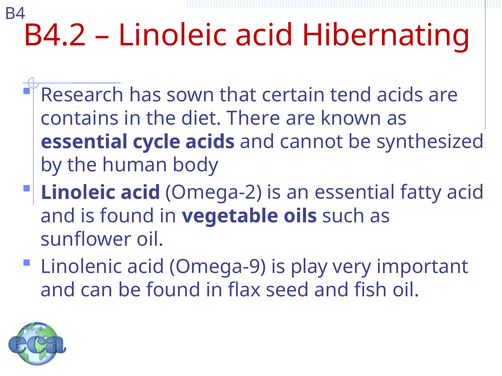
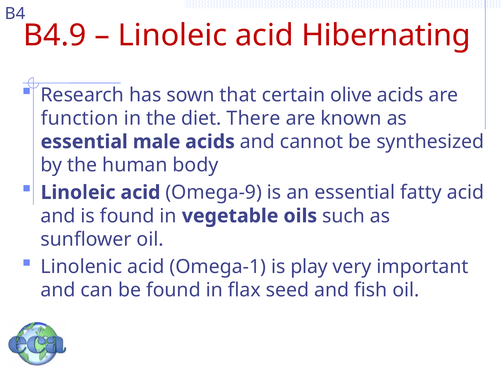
B4.2: B4.2 -> B4.9
tend: tend -> olive
contains: contains -> function
cycle: cycle -> male
Omega-2: Omega-2 -> Omega-9
Omega-9: Omega-9 -> Omega-1
